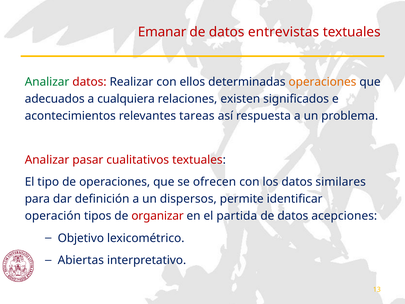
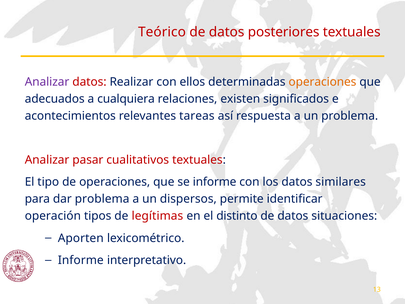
Emanar: Emanar -> Teórico
entrevistas: entrevistas -> posteriores
Analizar at (47, 82) colour: green -> purple
se ofrecen: ofrecen -> informe
dar definición: definición -> problema
organizar: organizar -> legítimas
partida: partida -> distinto
acepciones: acepciones -> situaciones
Objetivo: Objetivo -> Aporten
Abiertas at (81, 260): Abiertas -> Informe
